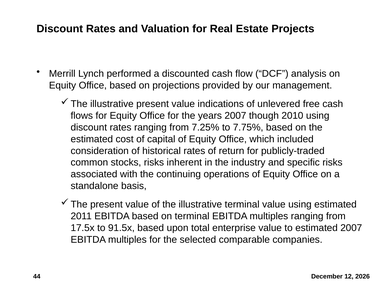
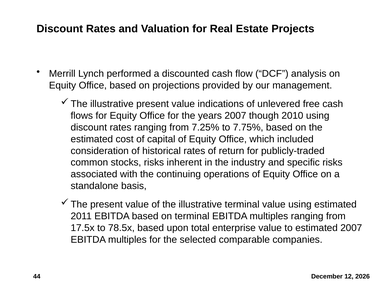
91.5x: 91.5x -> 78.5x
